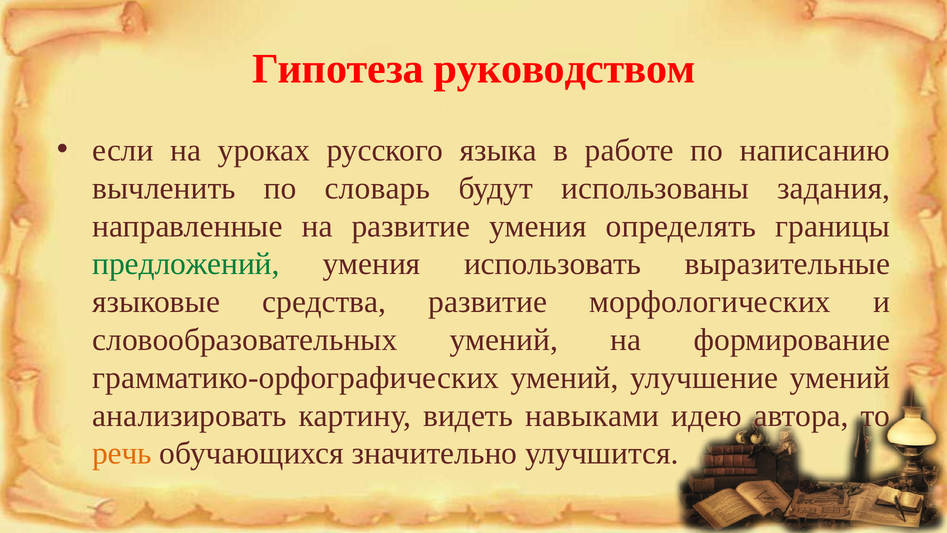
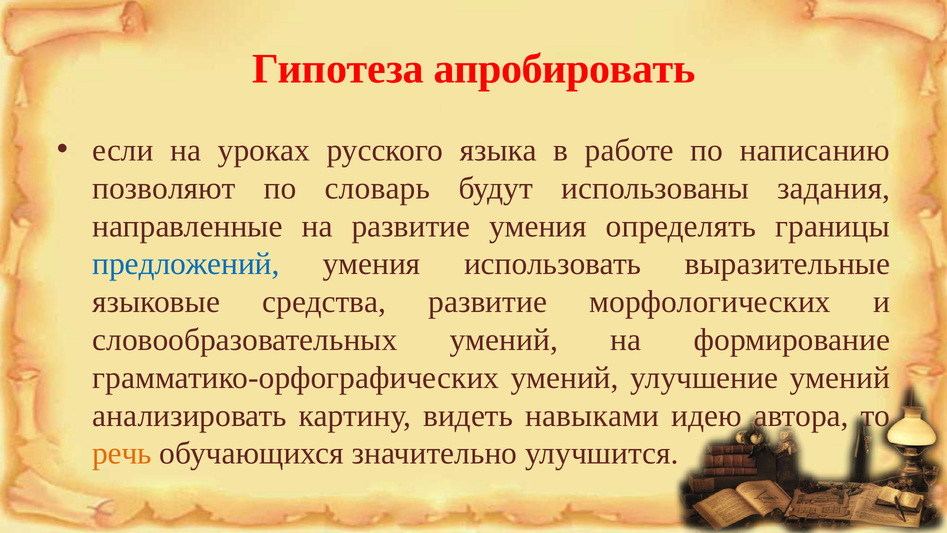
руководством: руководством -> апробировать
вычленить: вычленить -> позволяют
предложений colour: green -> blue
